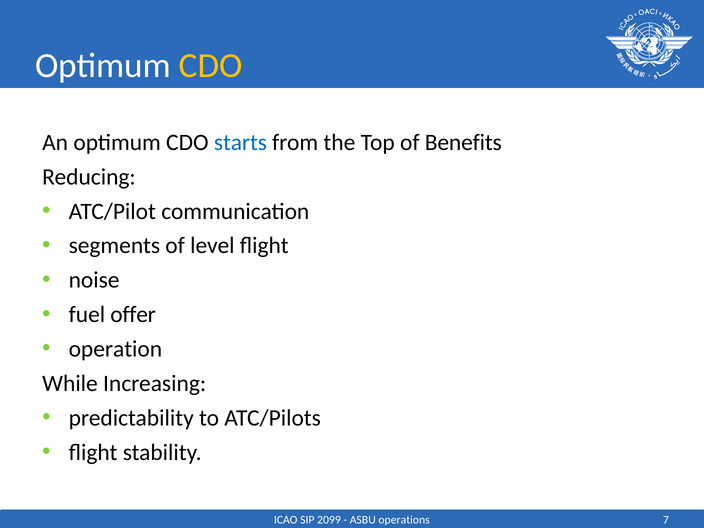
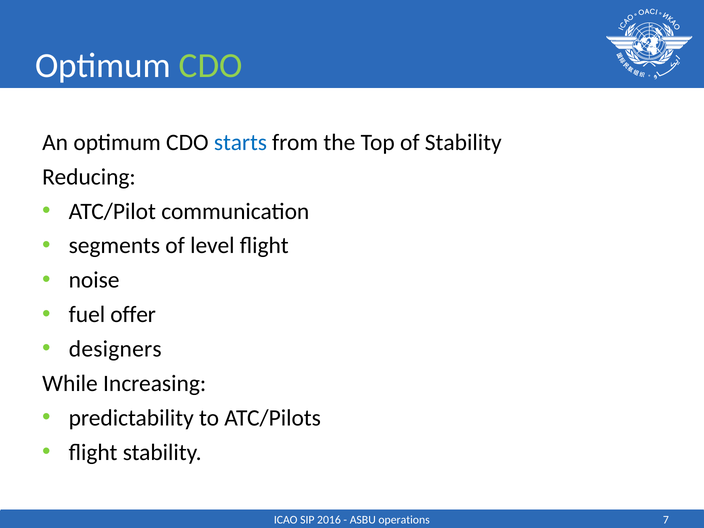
CDO at (211, 66) colour: yellow -> light green
of Benefits: Benefits -> Stability
operation: operation -> designers
2099: 2099 -> 2016
